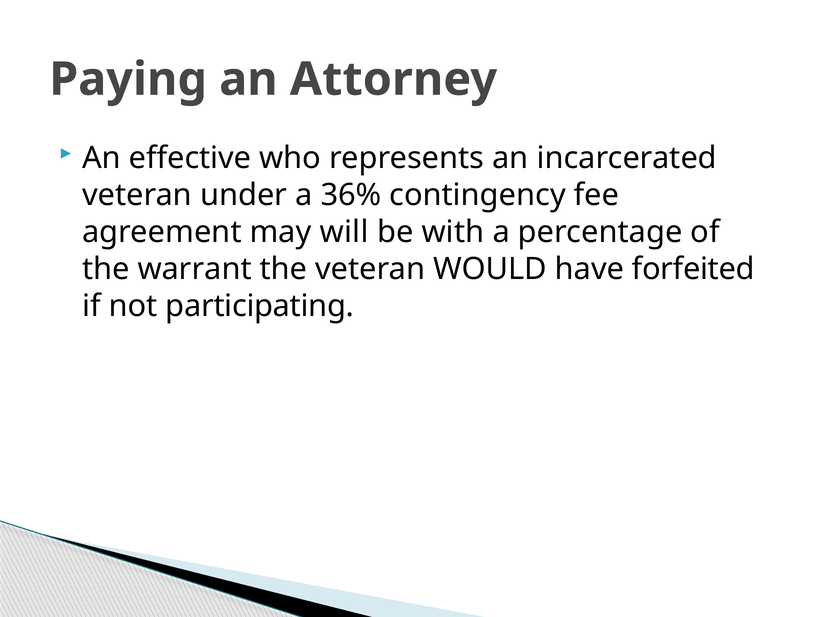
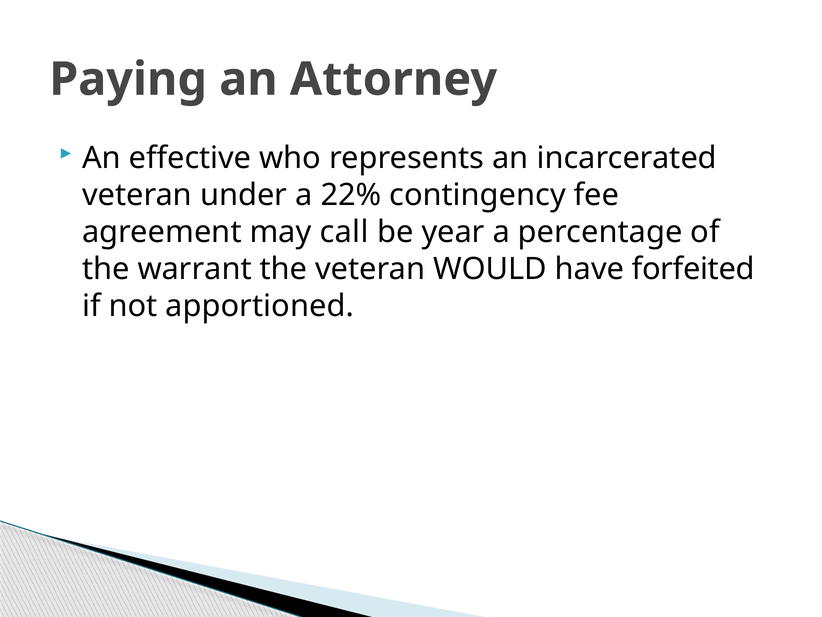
36%: 36% -> 22%
will: will -> call
with: with -> year
participating: participating -> apportioned
